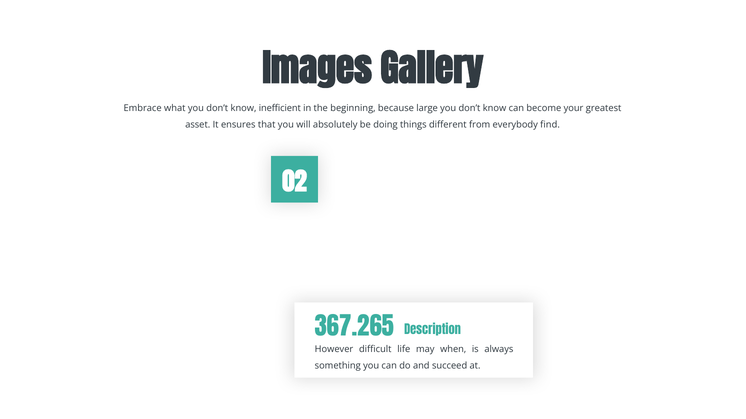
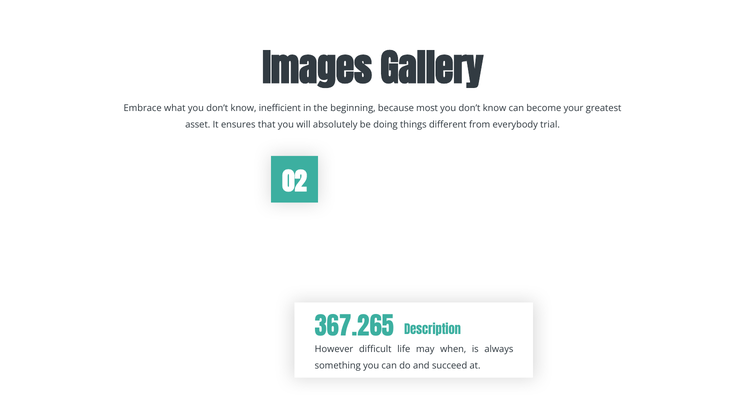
large: large -> most
find: find -> trial
